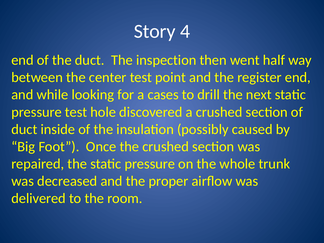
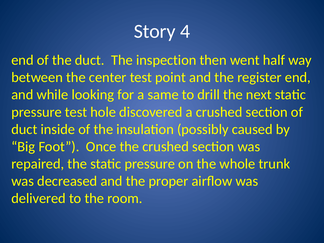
cases: cases -> same
